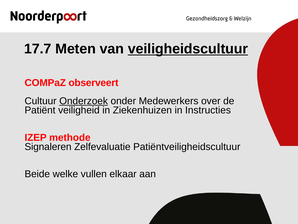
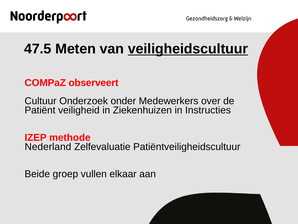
17.7: 17.7 -> 47.5
Onderzoek underline: present -> none
Signaleren: Signaleren -> Nederland
welke: welke -> groep
